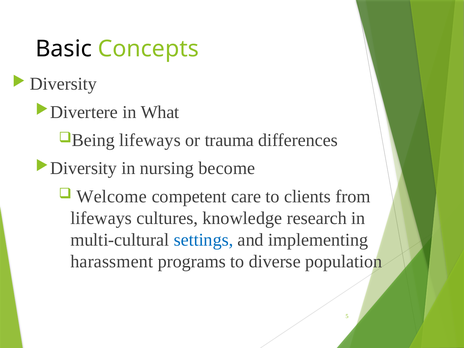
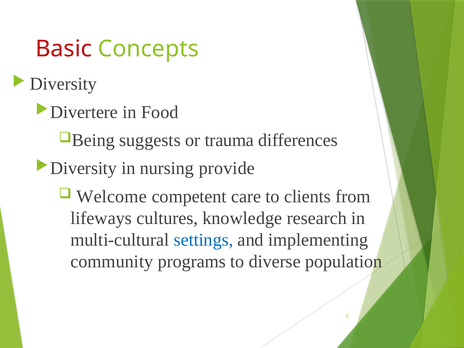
Basic colour: black -> red
What: What -> Food
lifeways at (150, 140): lifeways -> suggests
become: become -> provide
harassment: harassment -> community
